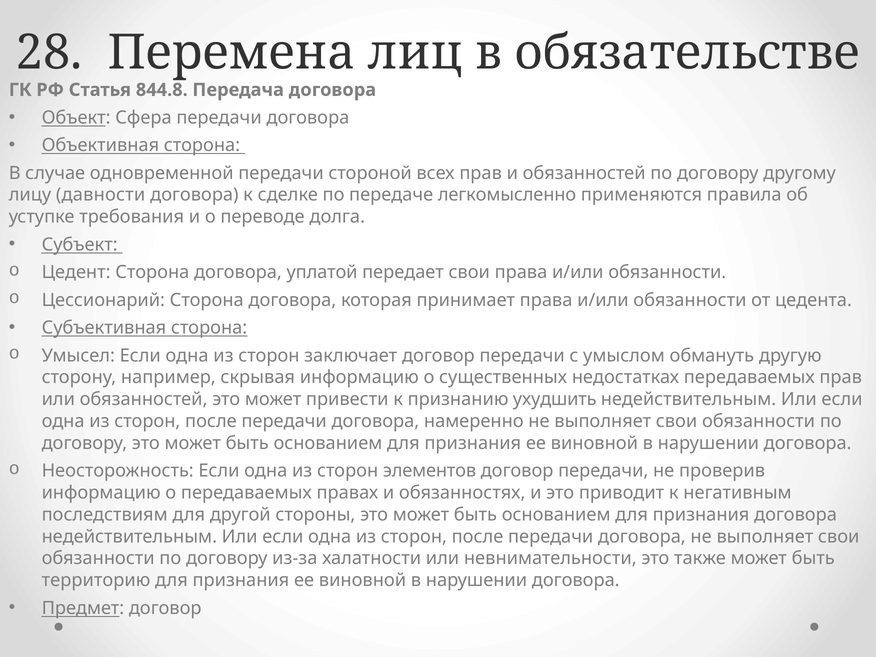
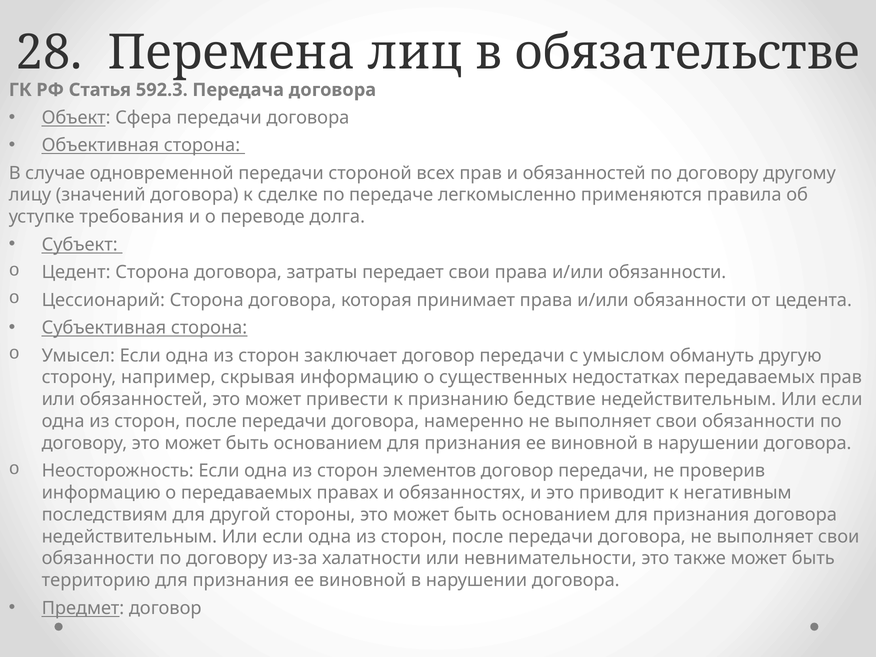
844.8: 844.8 -> 592.3
давности: давности -> значений
уплатой: уплатой -> затраты
ухудшить: ухудшить -> бедствие
